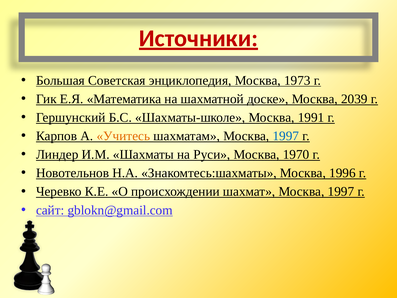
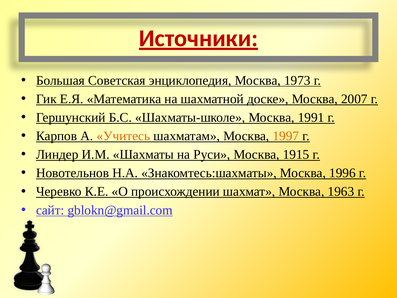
2039: 2039 -> 2007
1997 at (286, 136) colour: blue -> orange
1970: 1970 -> 1915
шахмат Москва 1997: 1997 -> 1963
